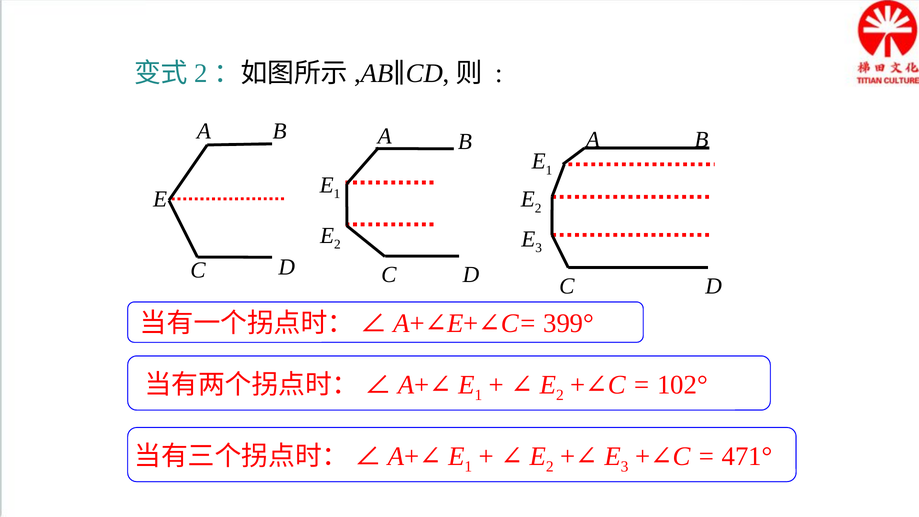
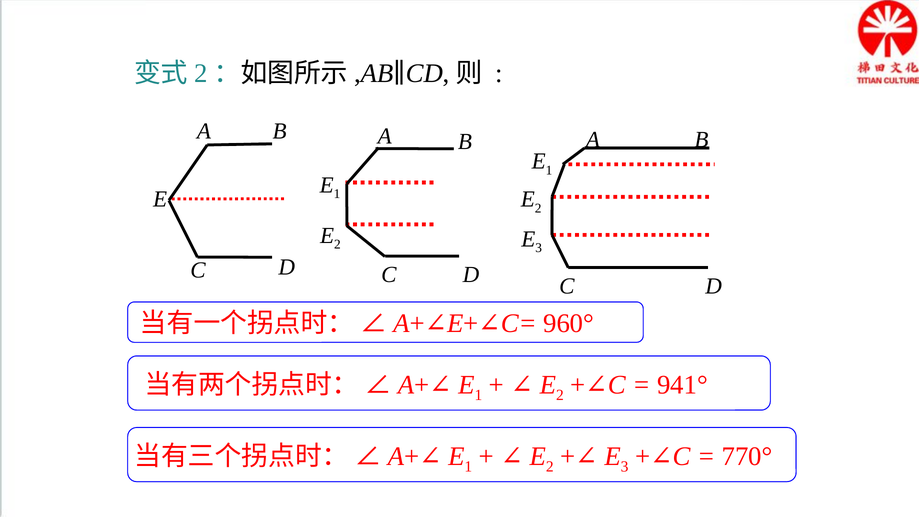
399°: 399° -> 960°
102°: 102° -> 941°
471°: 471° -> 770°
